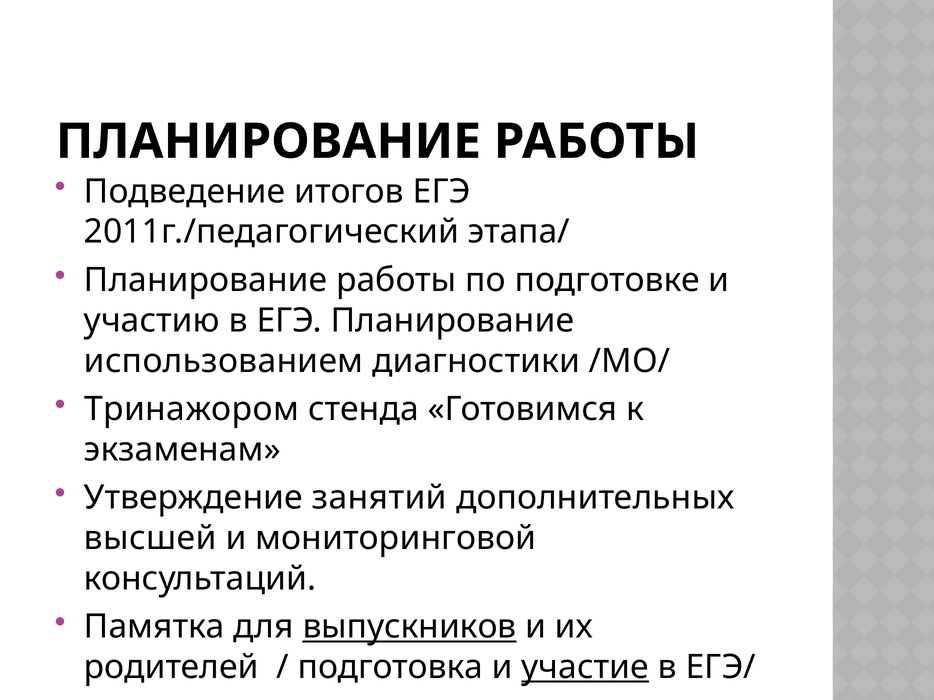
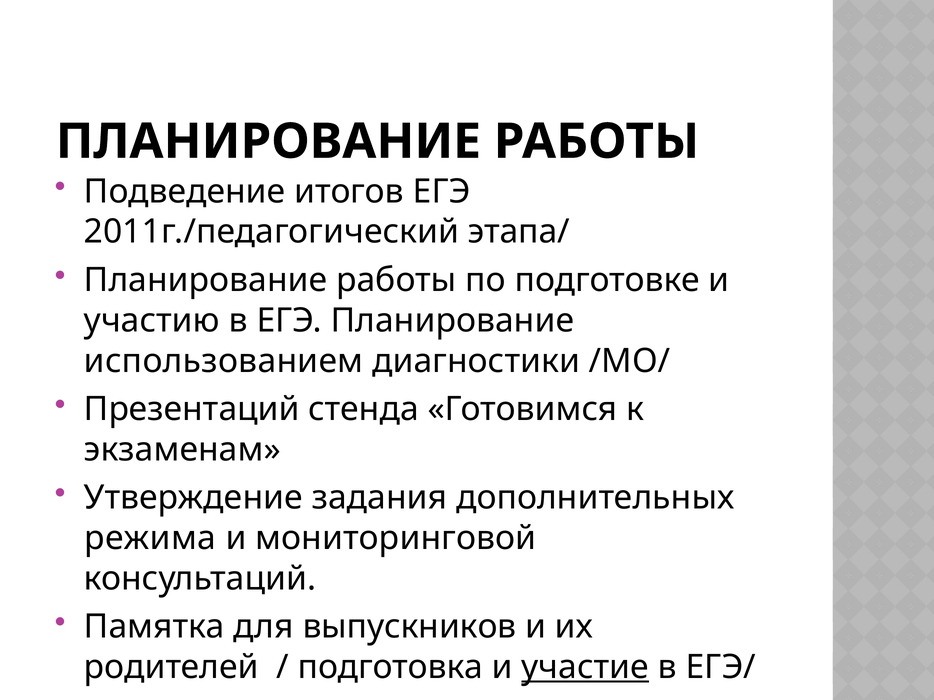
Тринажором: Тринажором -> Презентаций
занятий: занятий -> задания
высшей: высшей -> режима
выпускников underline: present -> none
